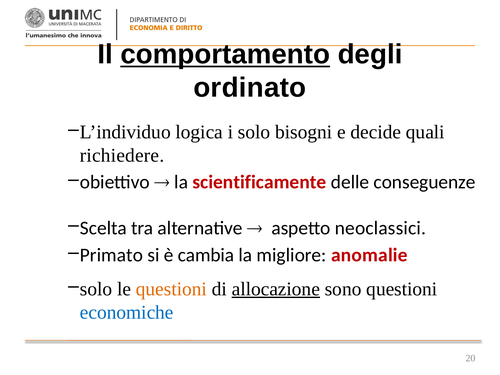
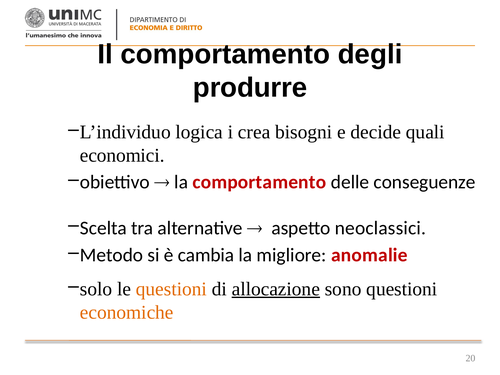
comportamento at (225, 54) underline: present -> none
ordinato: ordinato -> produrre
i solo: solo -> crea
richiedere: richiedere -> economici
la scientificamente: scientificamente -> comportamento
Primato: Primato -> Metodo
economiche colour: blue -> orange
